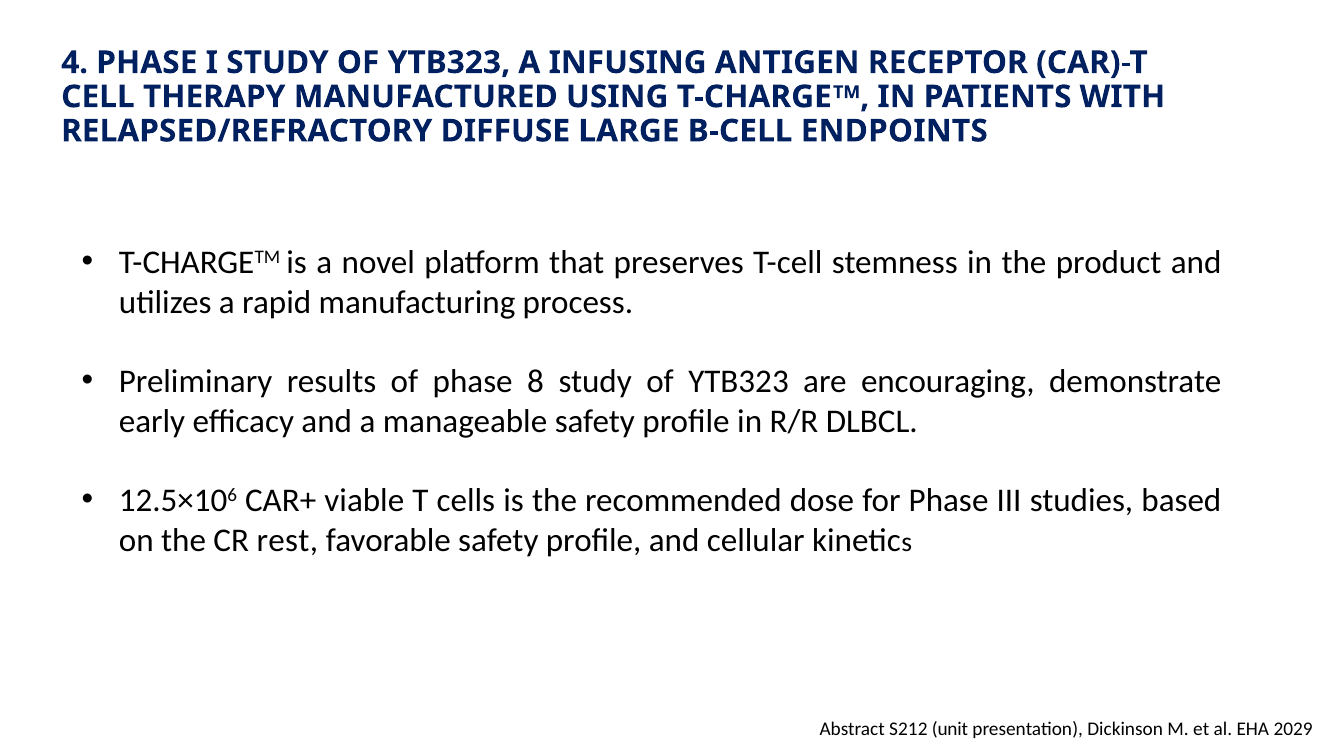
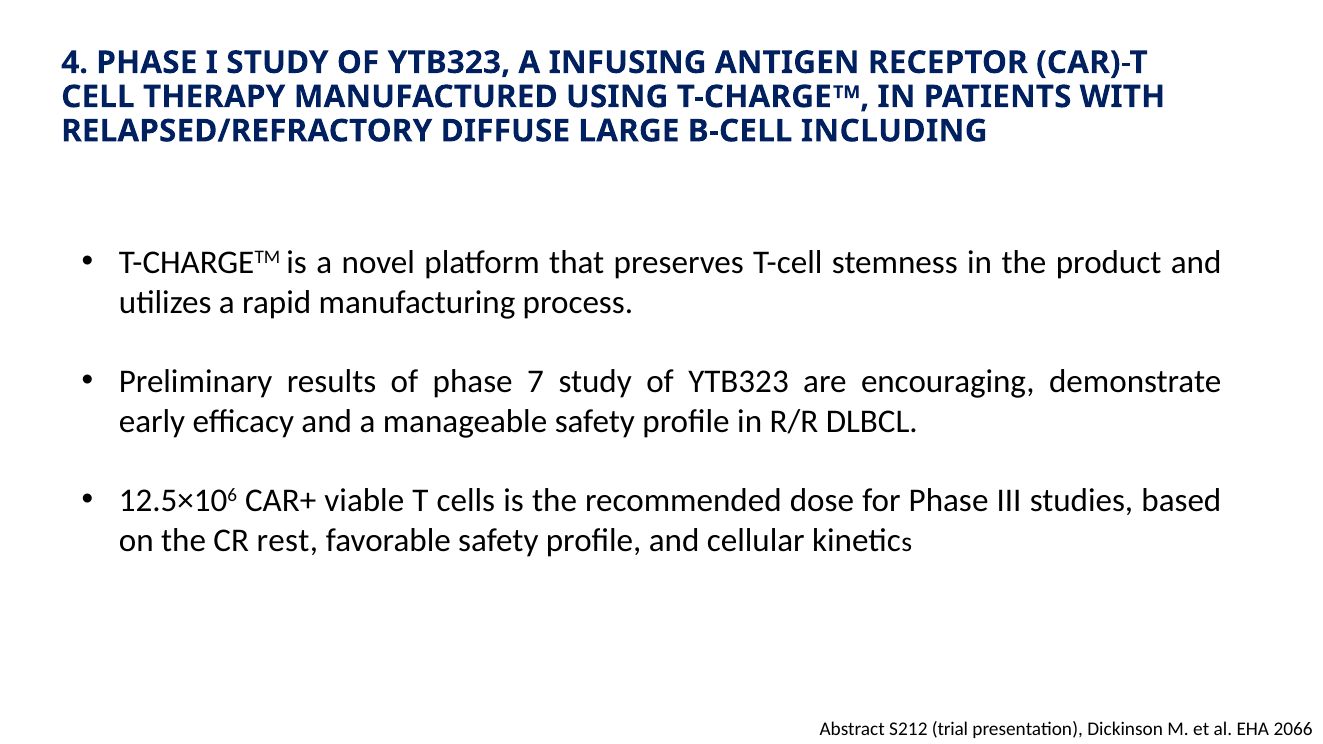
ENDPOINTS: ENDPOINTS -> INCLUDING
8: 8 -> 7
unit: unit -> trial
2029: 2029 -> 2066
